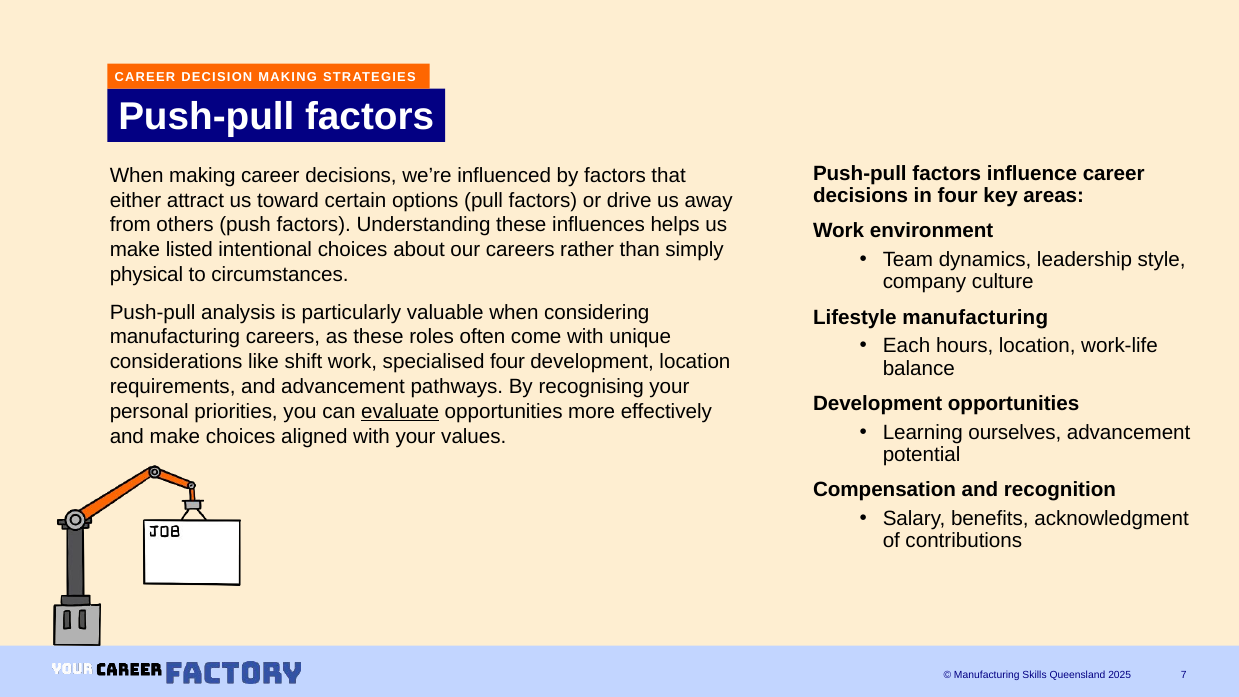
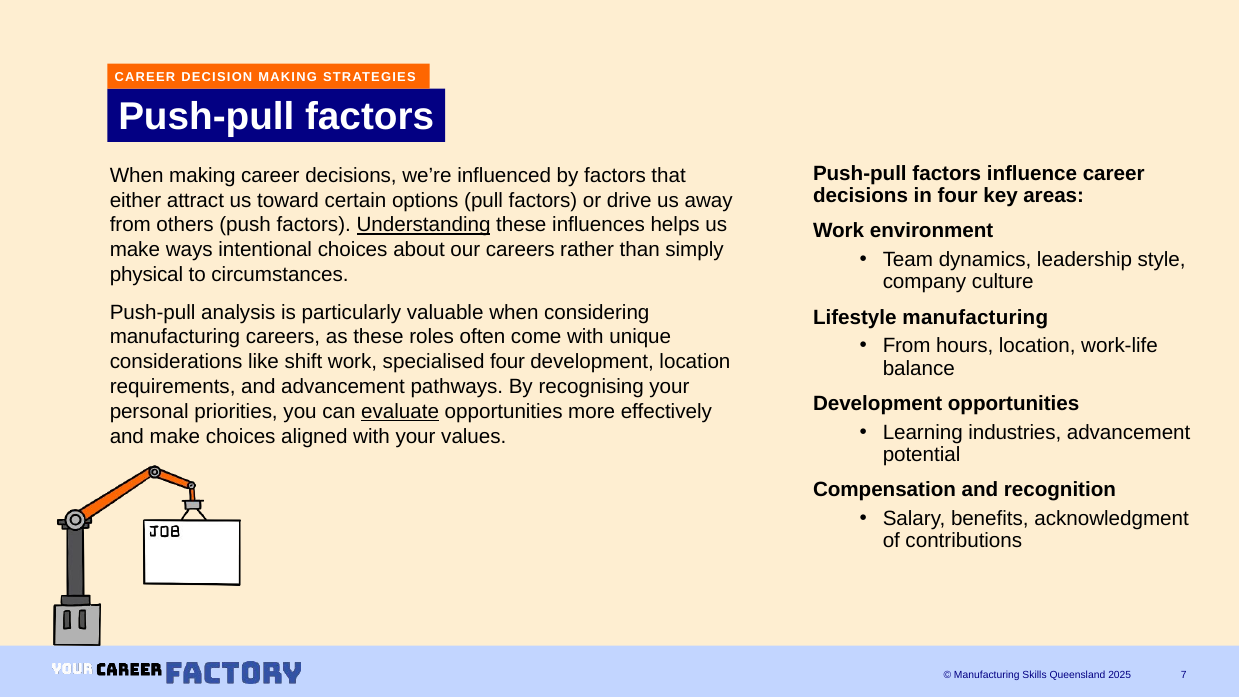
Understanding underline: none -> present
listed: listed -> ways
Each at (907, 346): Each -> From
ourselves: ourselves -> industries
